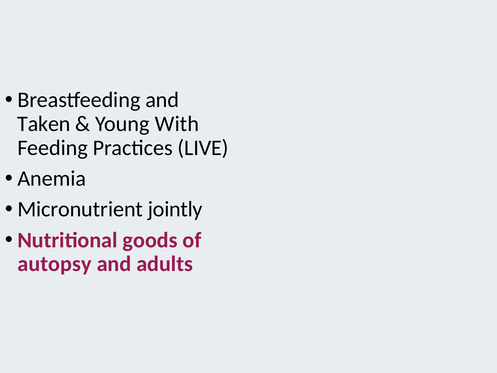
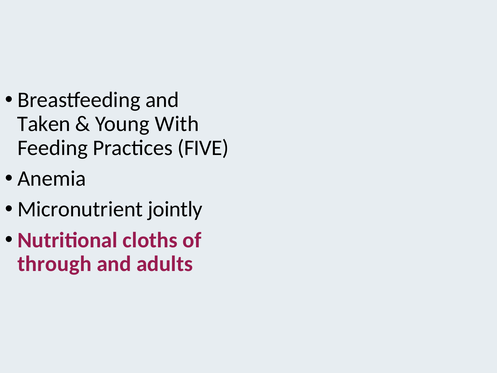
LIVE: LIVE -> FIVE
goods: goods -> cloths
autopsy: autopsy -> through
